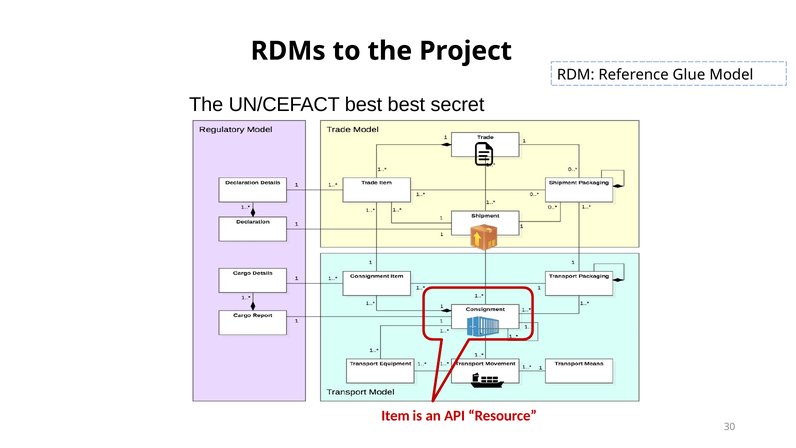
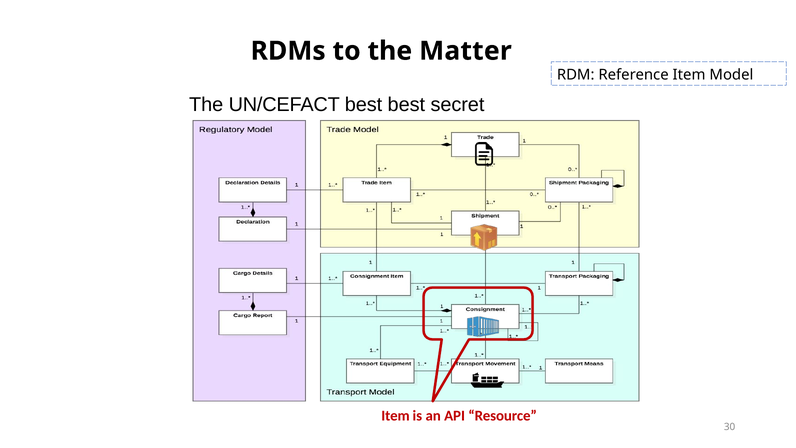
Project: Project -> Matter
Reference Glue: Glue -> Item
